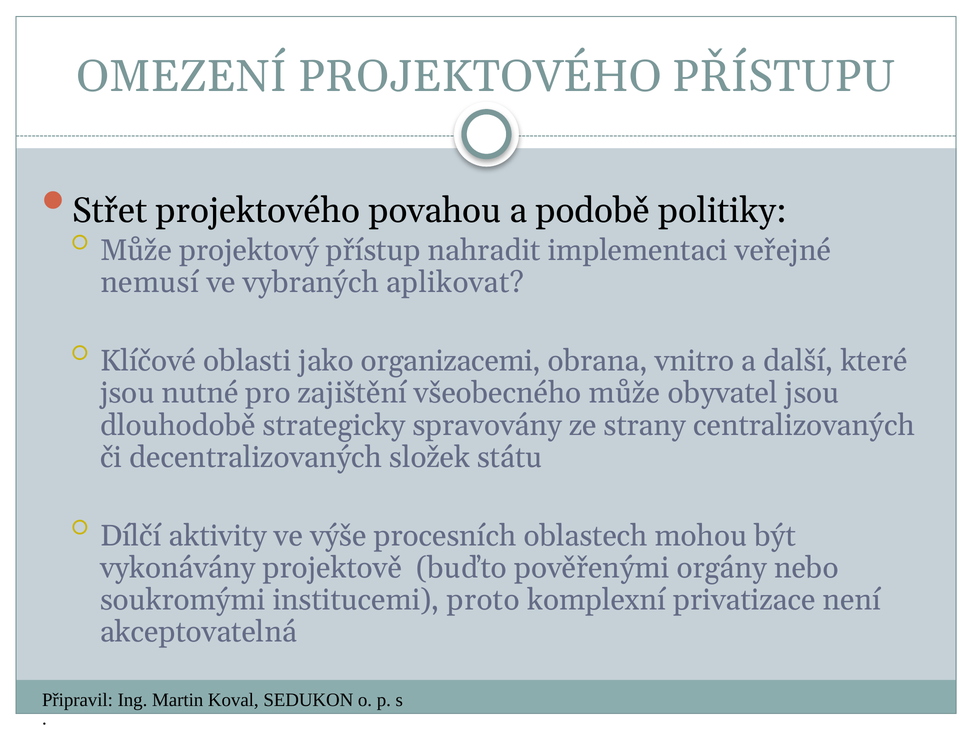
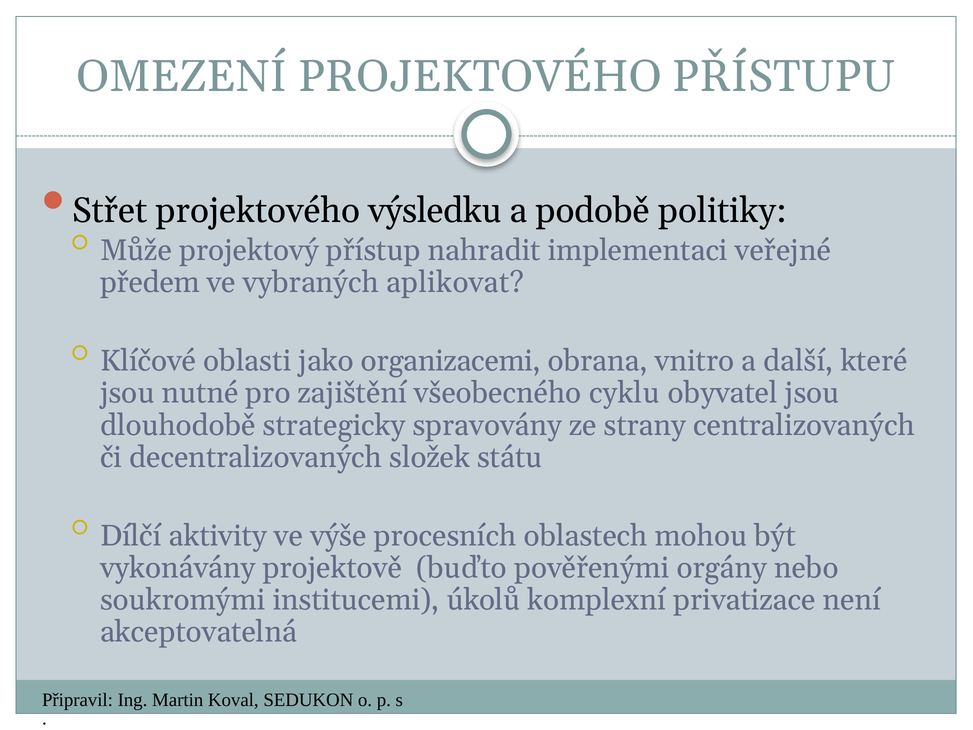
povahou: povahou -> výsledku
nemusí: nemusí -> předem
všeobecného může: může -> cyklu
proto: proto -> úkolů
